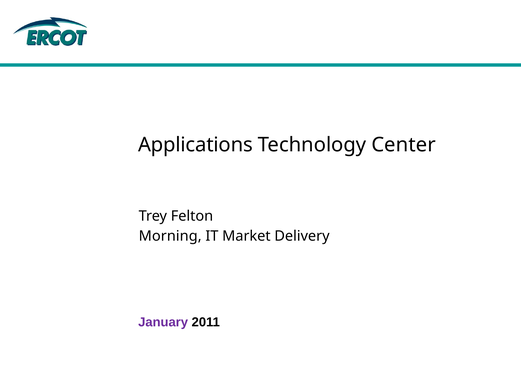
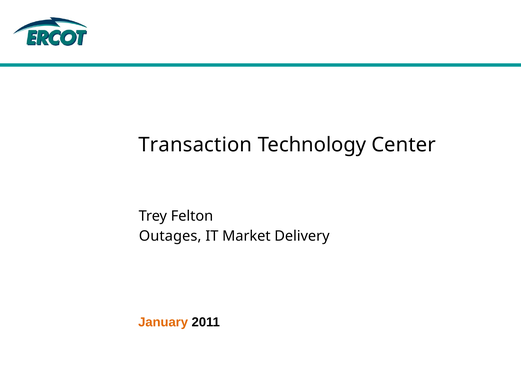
Applications: Applications -> Transaction
Morning: Morning -> Outages
January colour: purple -> orange
